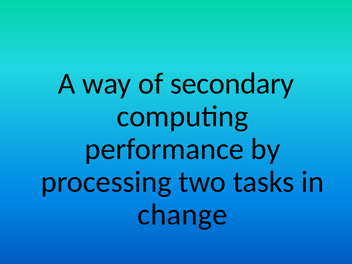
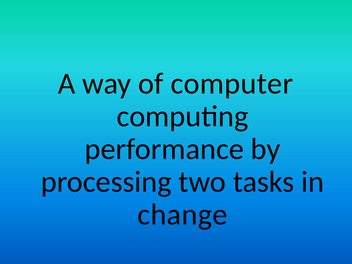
secondary: secondary -> computer
